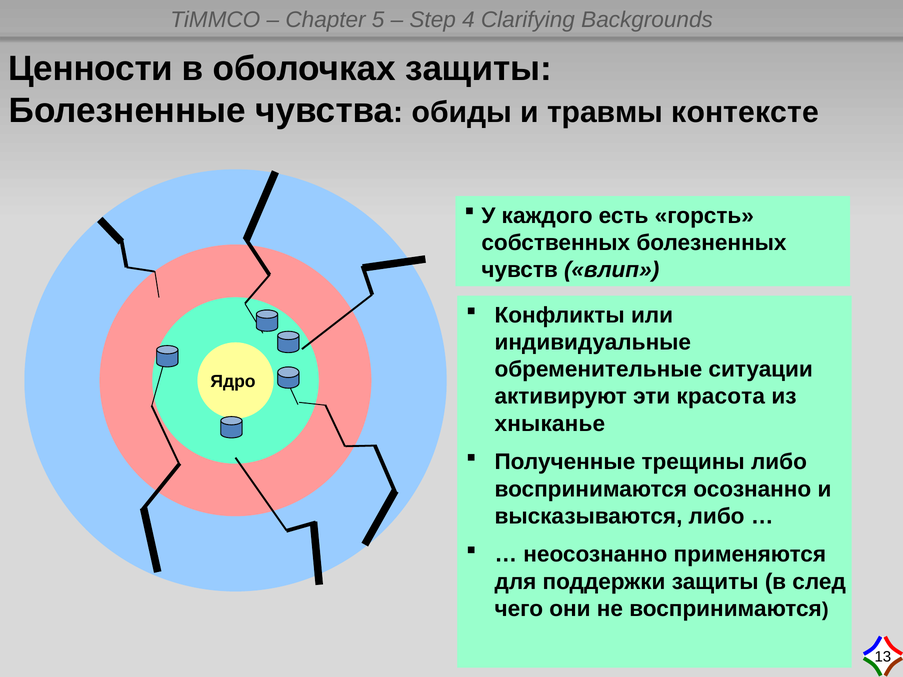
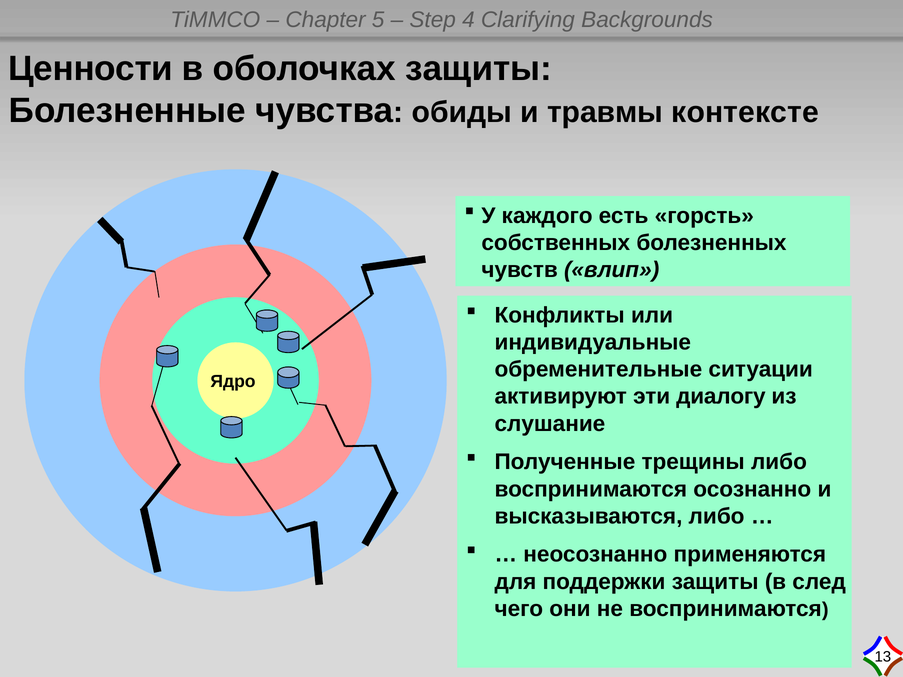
красота: красота -> диалогу
хныканье: хныканье -> слушание
